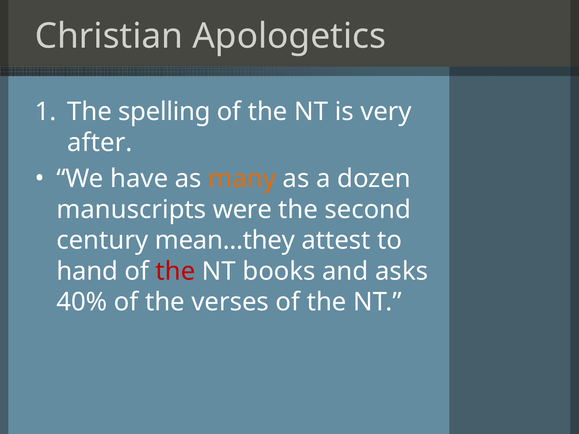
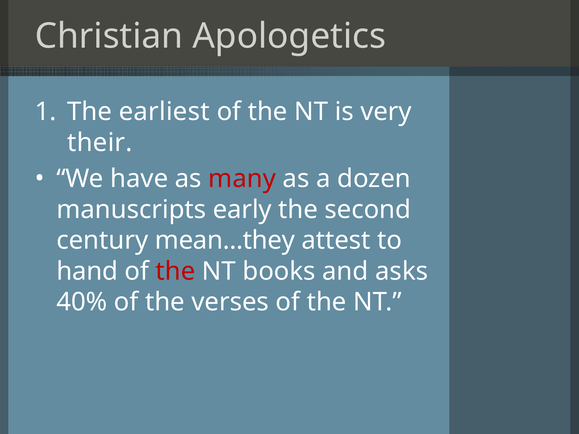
spelling: spelling -> earliest
after: after -> their
many colour: orange -> red
were: were -> early
